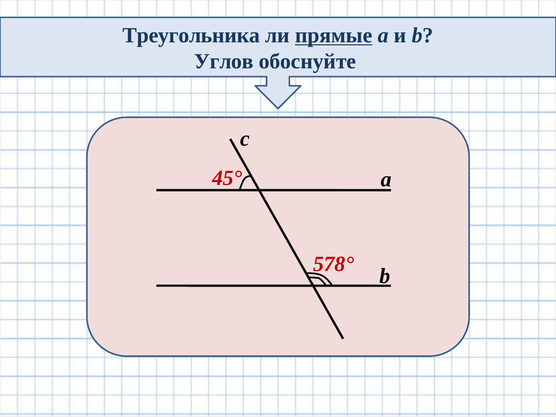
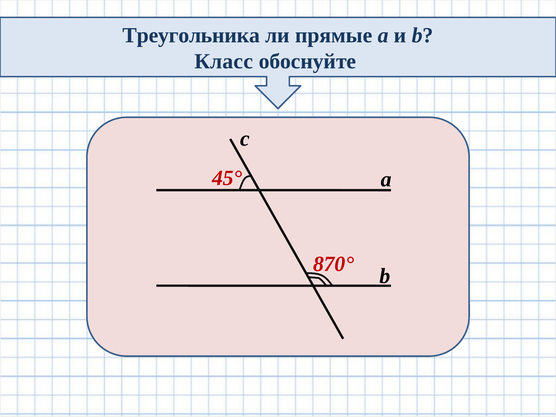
прямые underline: present -> none
Углов: Углов -> Класс
578°: 578° -> 870°
